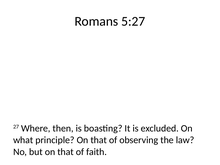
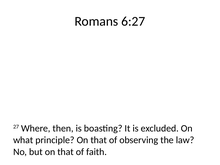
5:27: 5:27 -> 6:27
